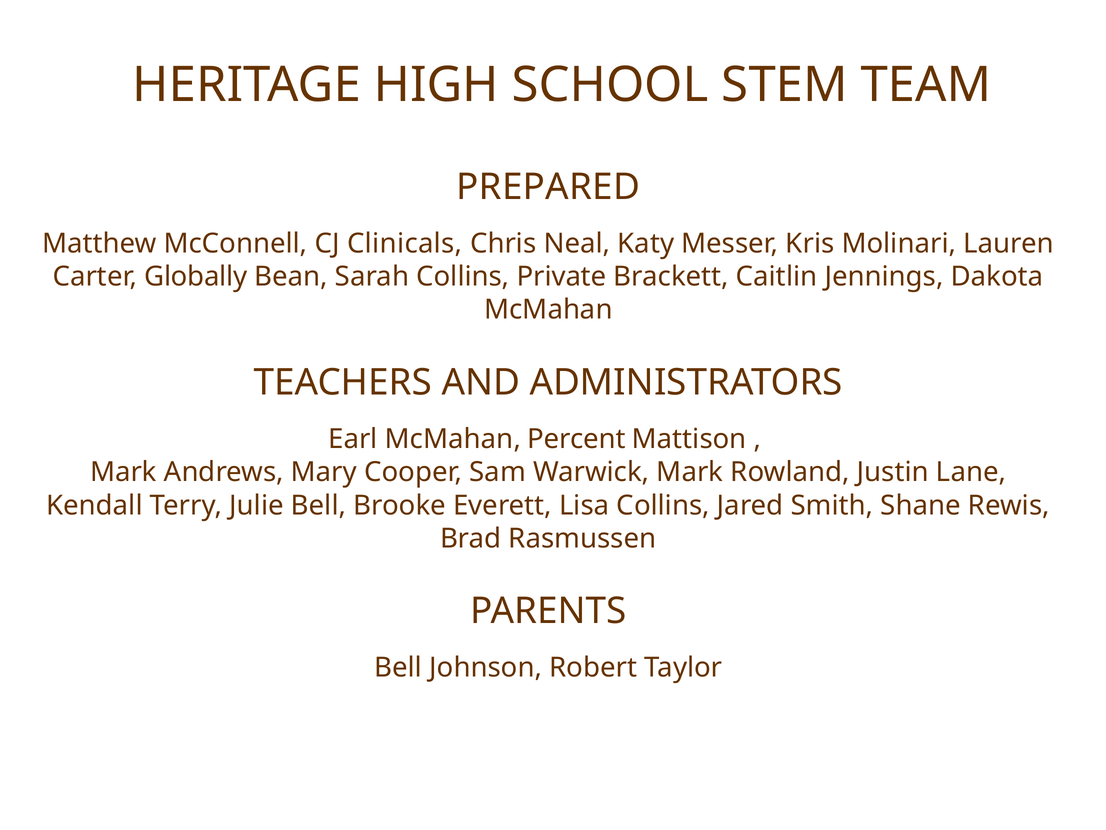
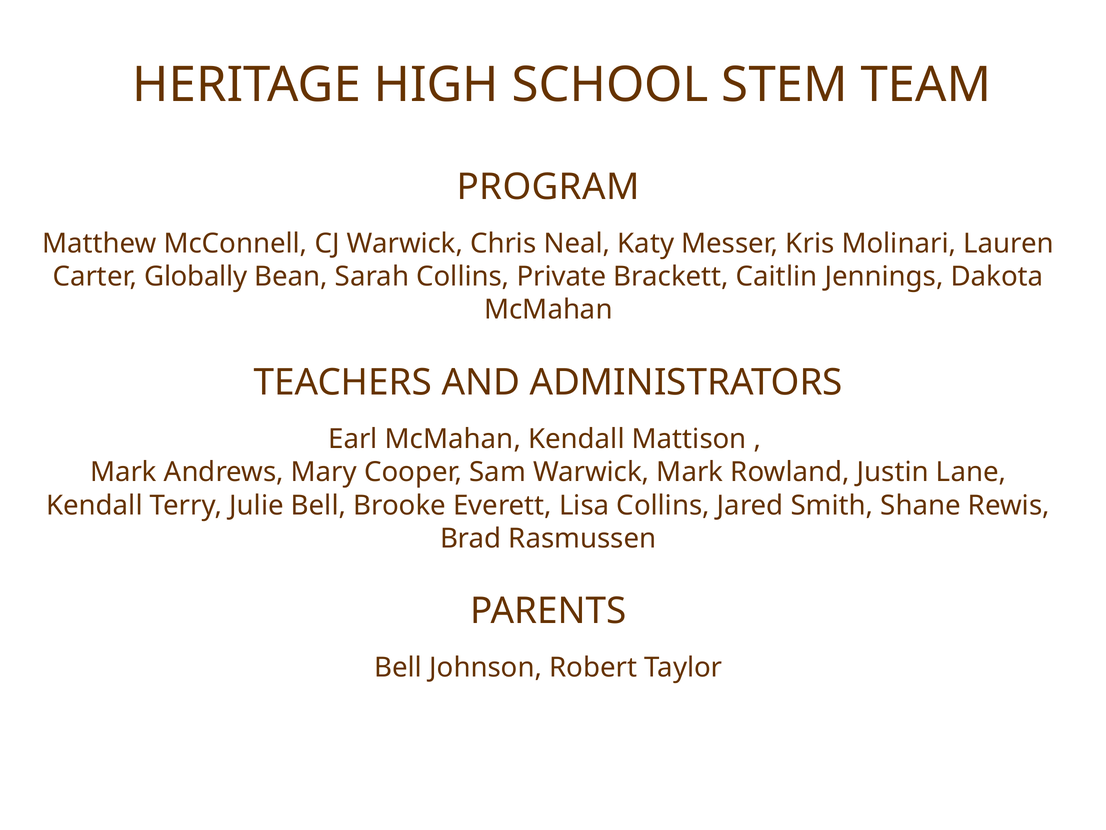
PREPARED: PREPARED -> PROGRAM
CJ Clinicals: Clinicals -> Warwick
McMahan Percent: Percent -> Kendall
